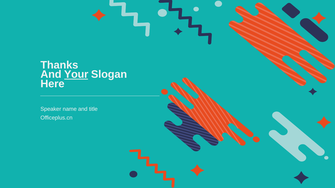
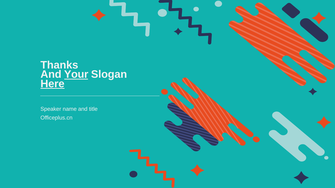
Here underline: none -> present
